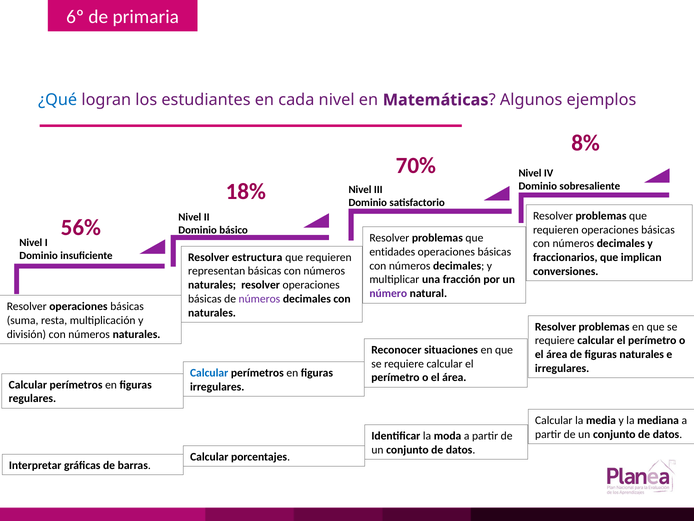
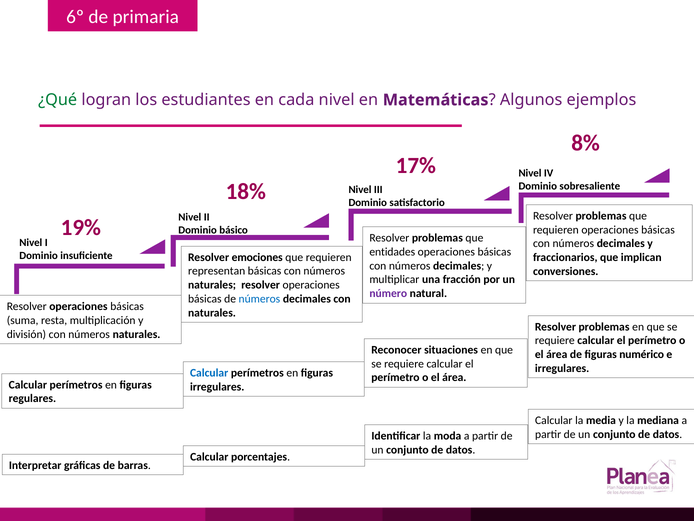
¿Qué colour: blue -> green
70%: 70% -> 17%
56%: 56% -> 19%
estructura: estructura -> emociones
números at (259, 299) colour: purple -> blue
figuras naturales: naturales -> numérico
